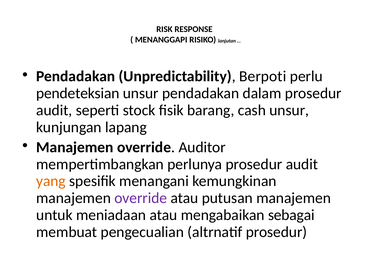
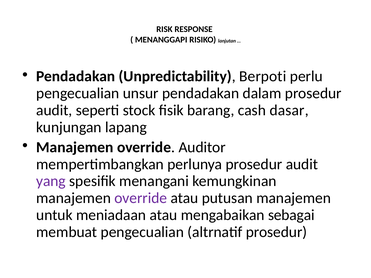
pendeteksian at (78, 93): pendeteksian -> pengecualian
cash unsur: unsur -> dasar
yang colour: orange -> purple
